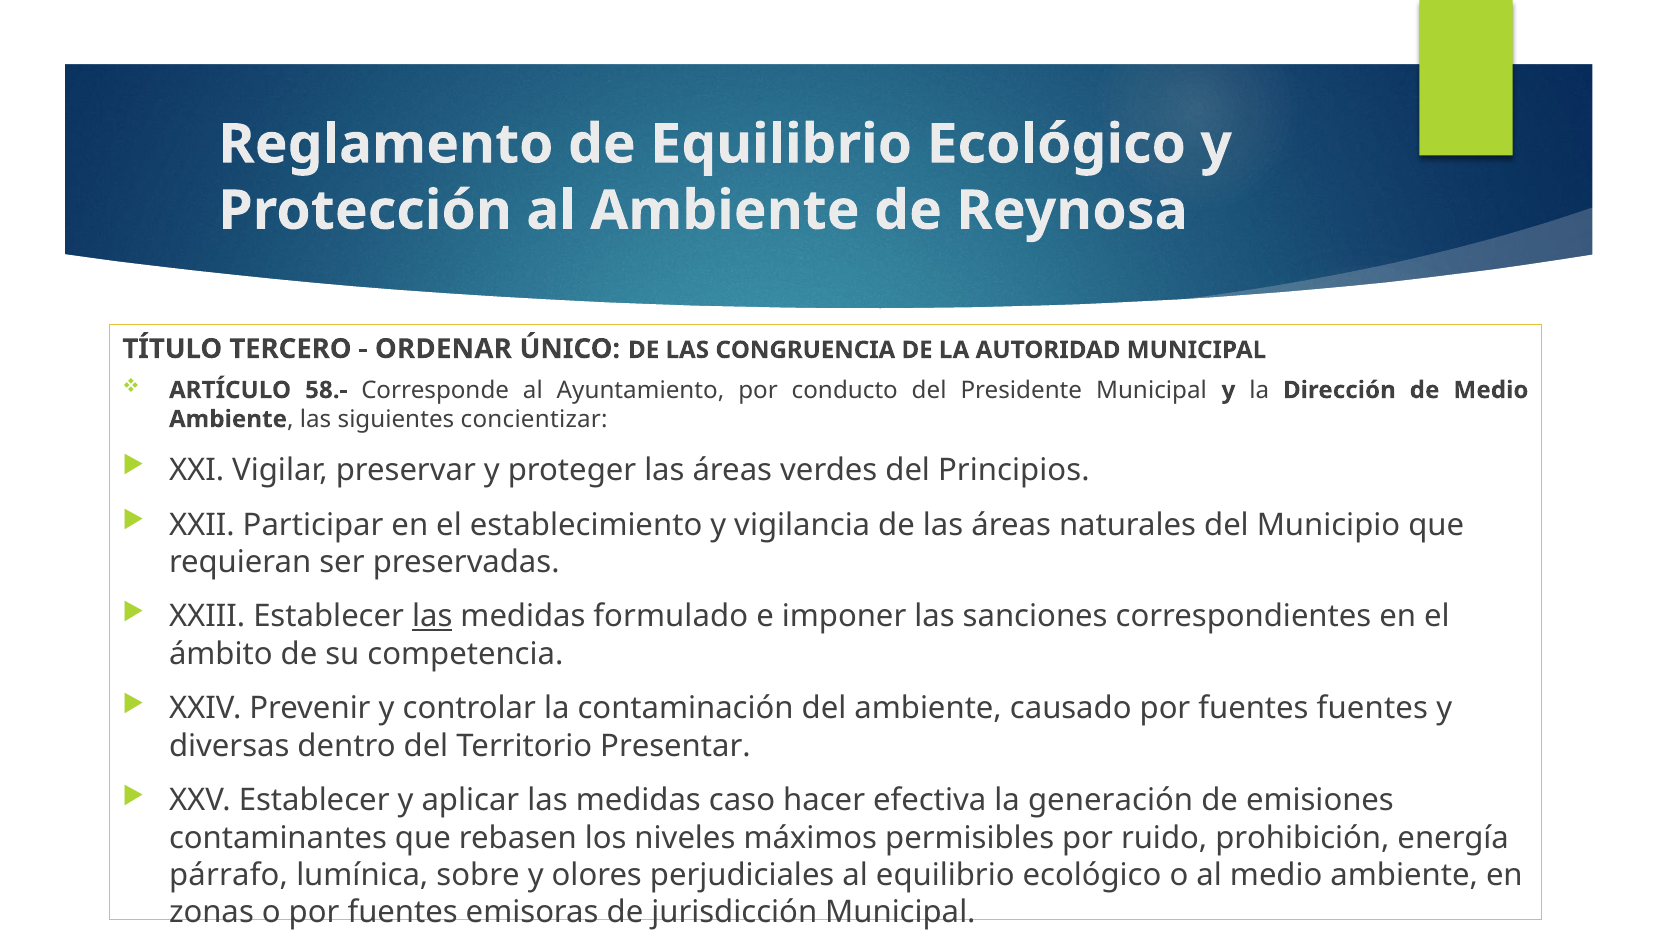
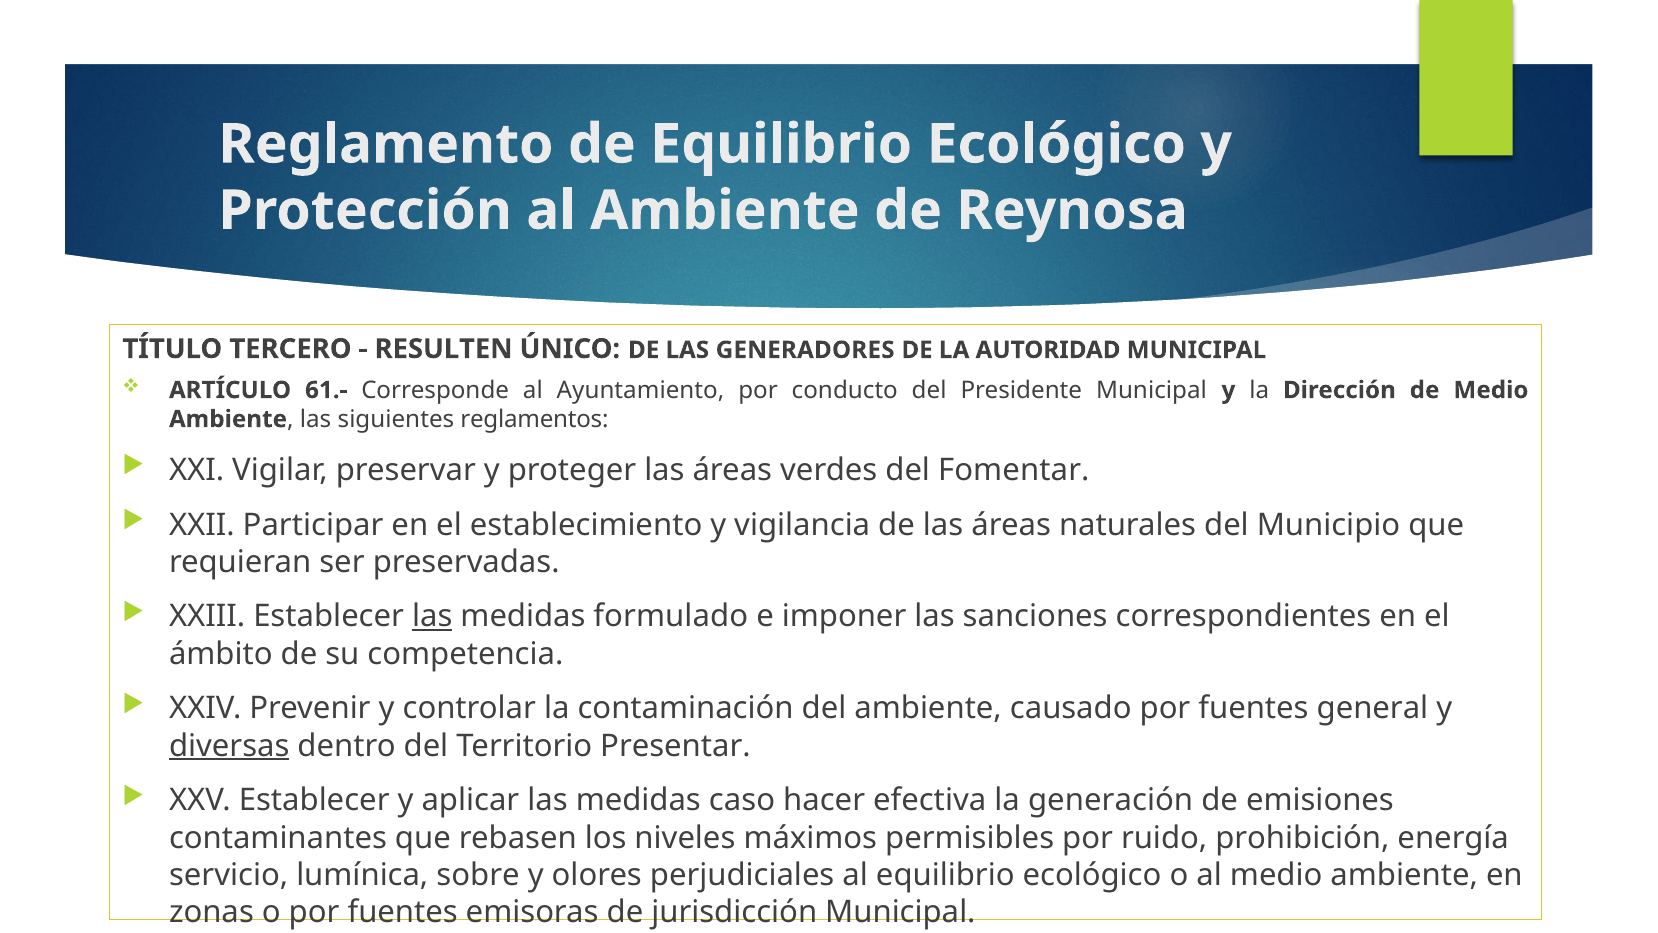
ORDENAR: ORDENAR -> RESULTEN
CONGRUENCIA: CONGRUENCIA -> GENERADORES
58.-: 58.- -> 61.-
concientizar: concientizar -> reglamentos
Principios: Principios -> Fomentar
fuentes fuentes: fuentes -> general
diversas underline: none -> present
párrafo: párrafo -> servicio
